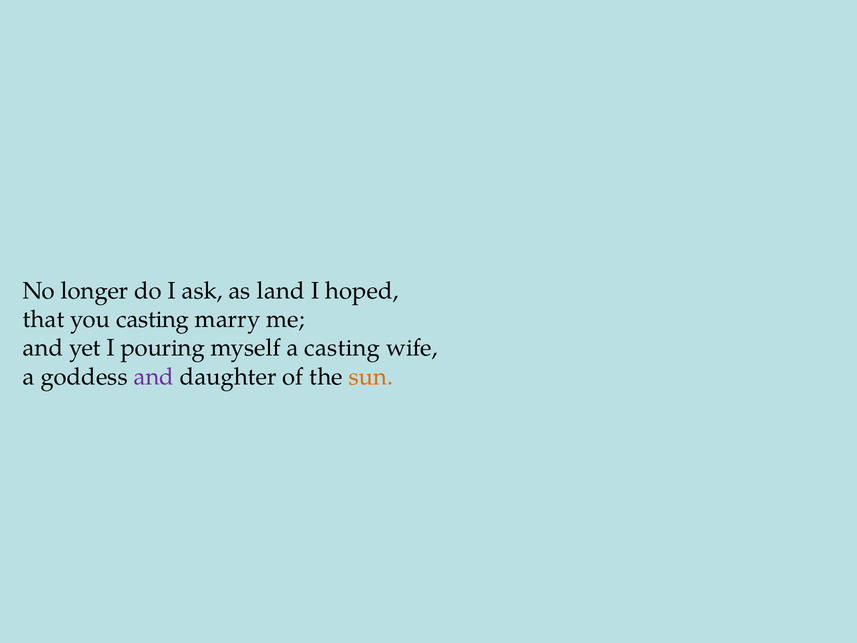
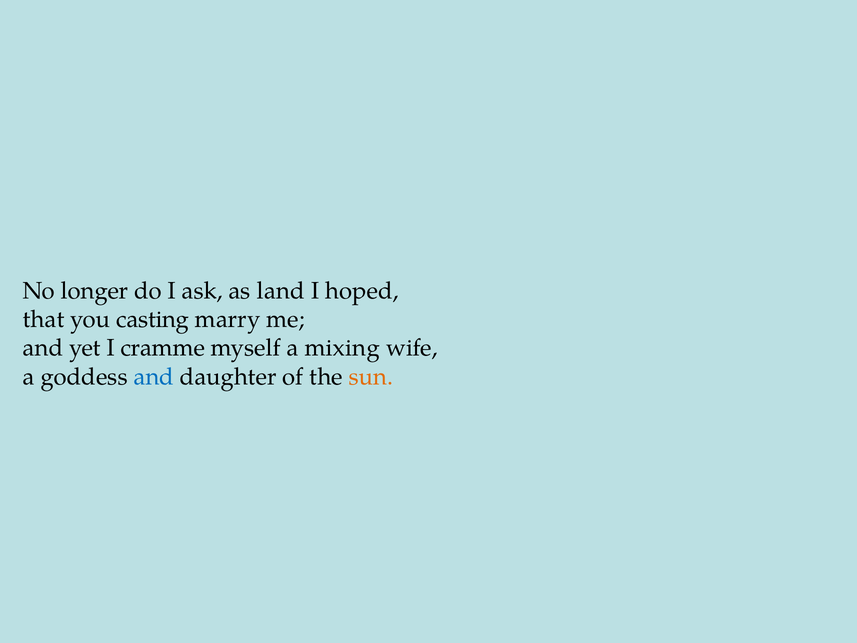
pouring: pouring -> cramme
a casting: casting -> mixing
and at (154, 377) colour: purple -> blue
